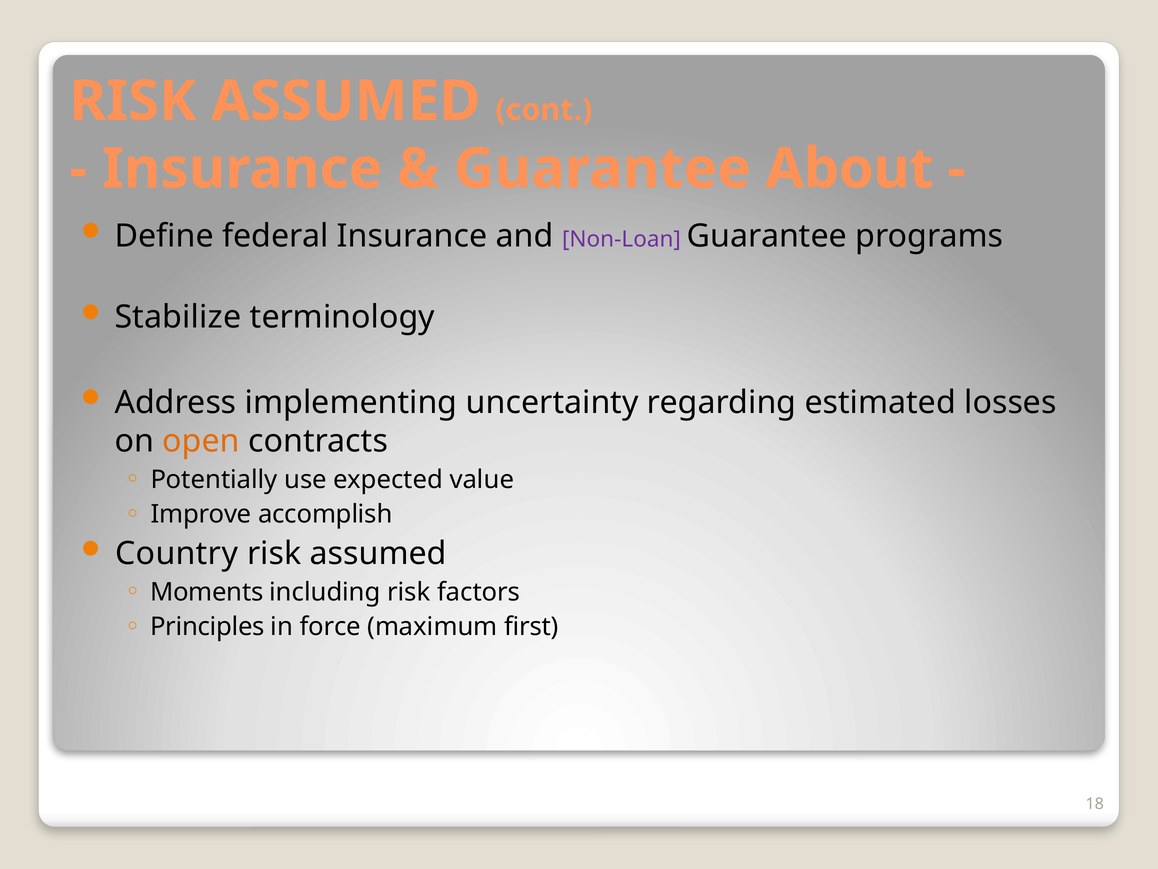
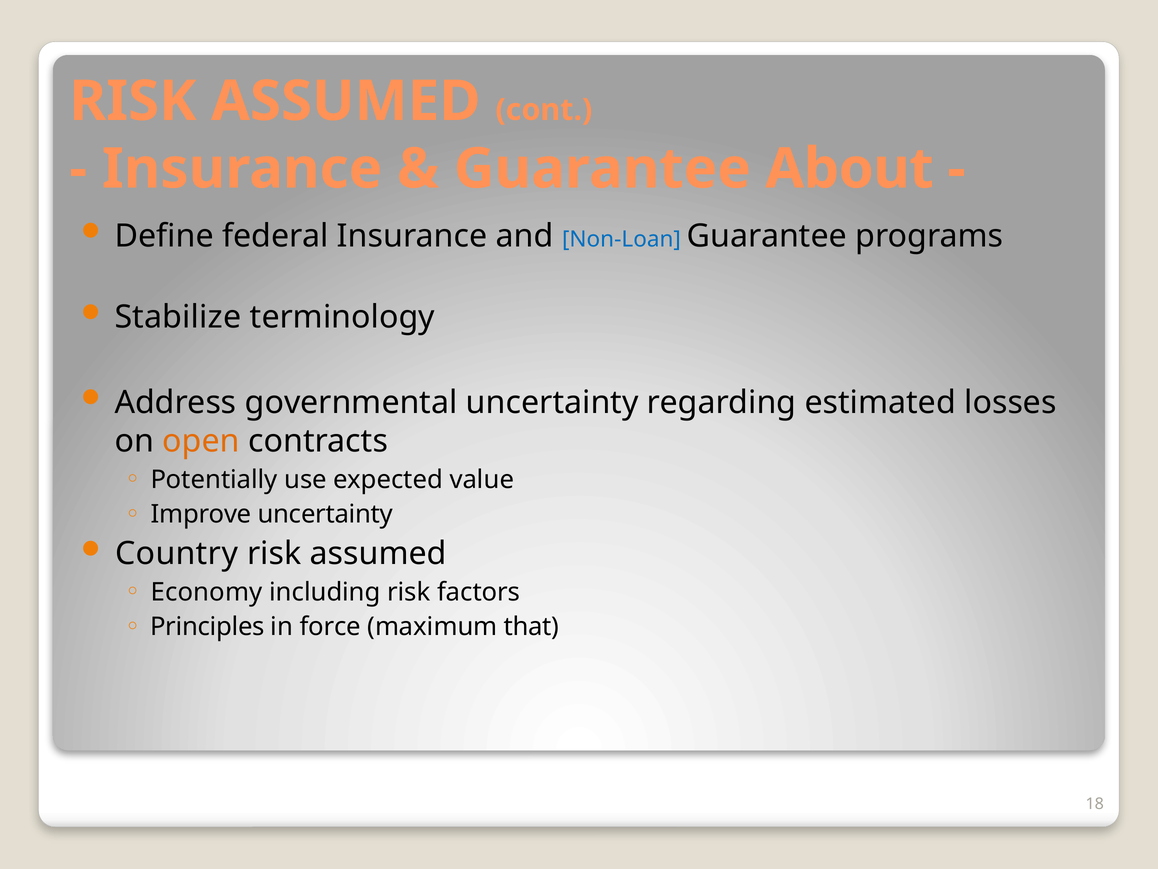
Non-Loan colour: purple -> blue
implementing: implementing -> governmental
Improve accomplish: accomplish -> uncertainty
Moments: Moments -> Economy
first: first -> that
